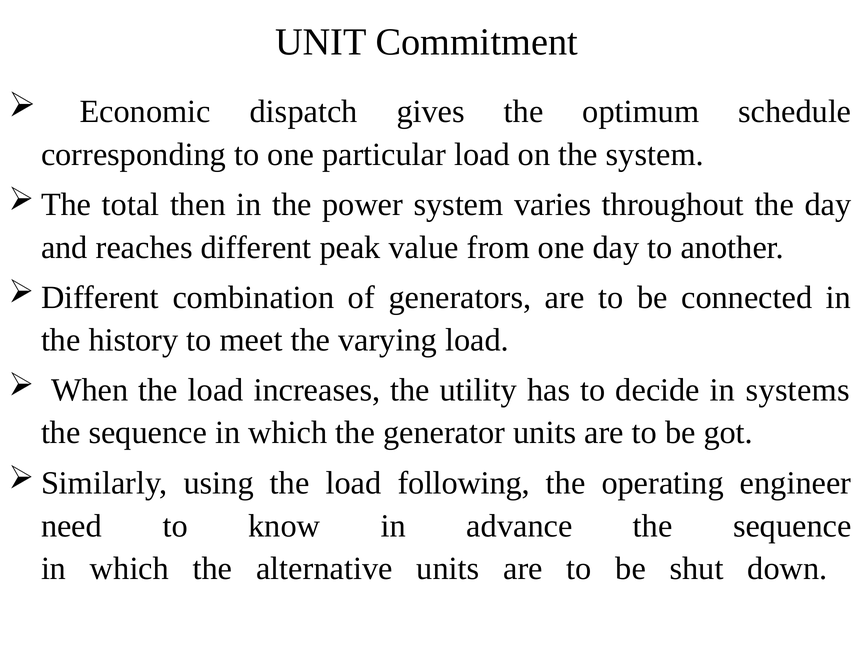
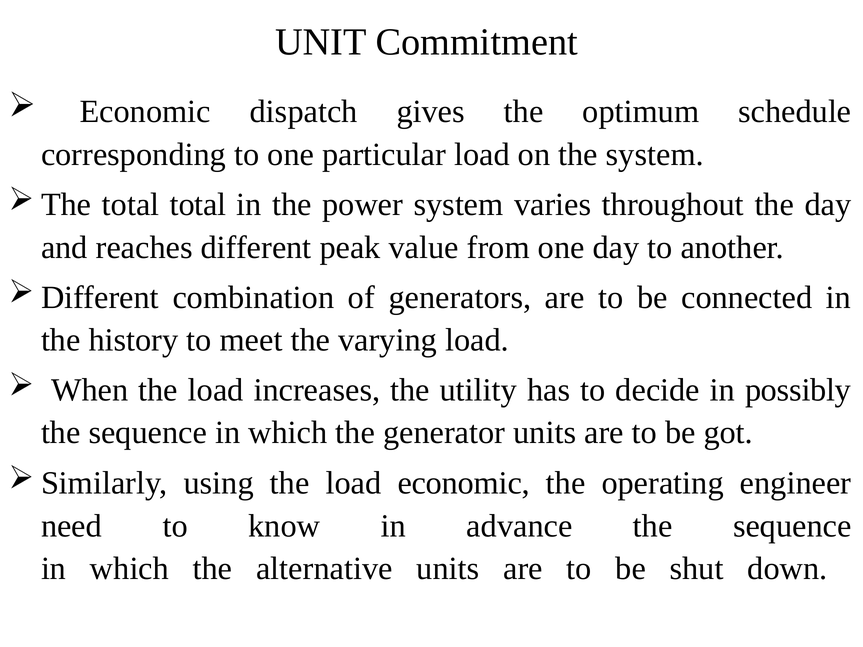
total then: then -> total
systems: systems -> possibly
load following: following -> economic
